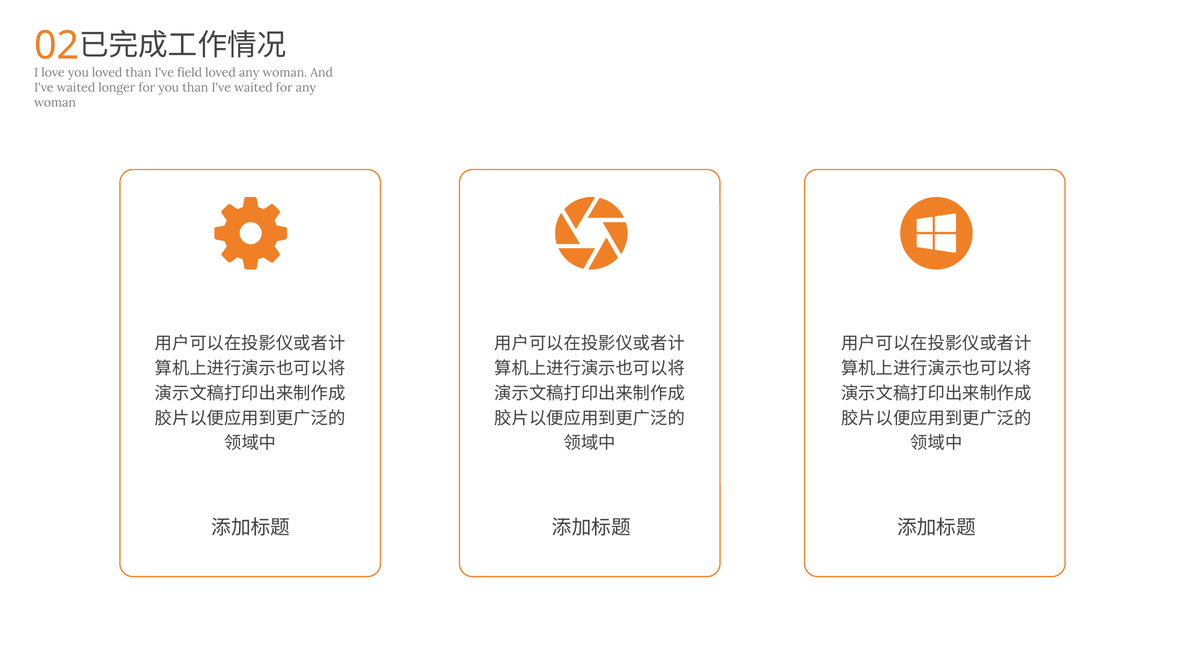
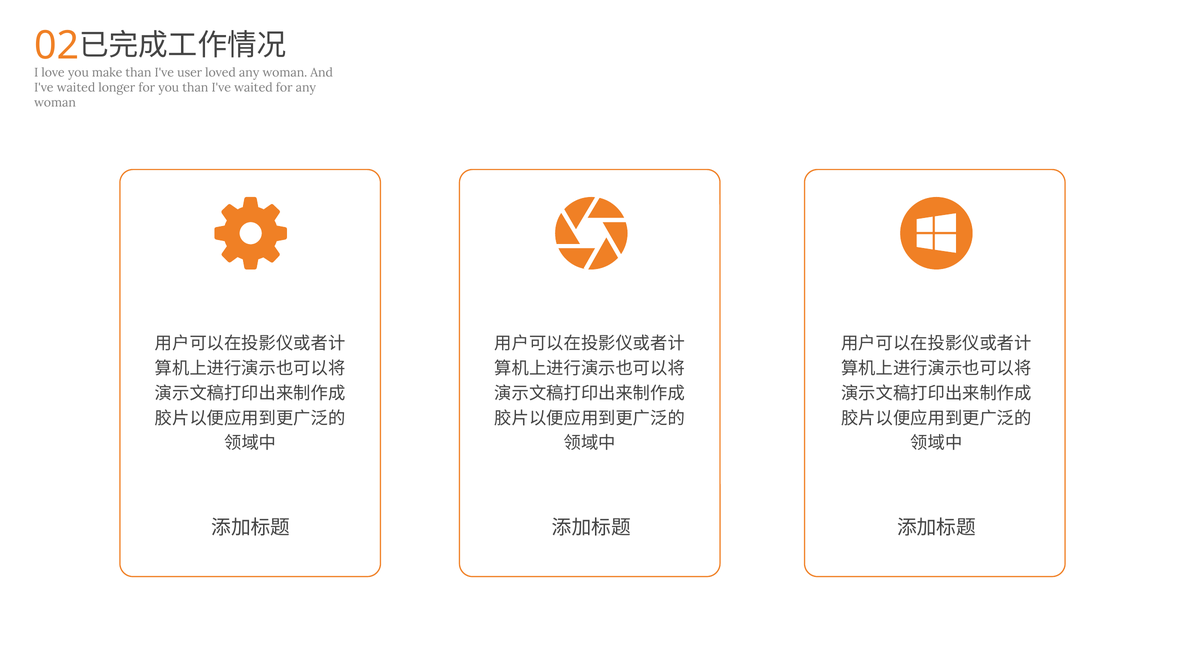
you loved: loved -> make
field: field -> user
